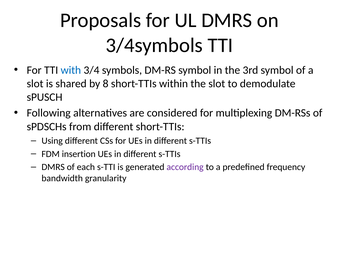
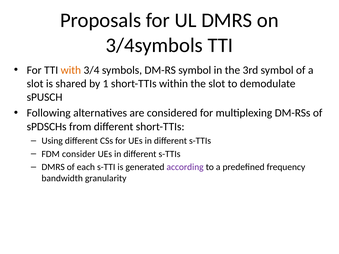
with colour: blue -> orange
8: 8 -> 1
insertion: insertion -> consider
